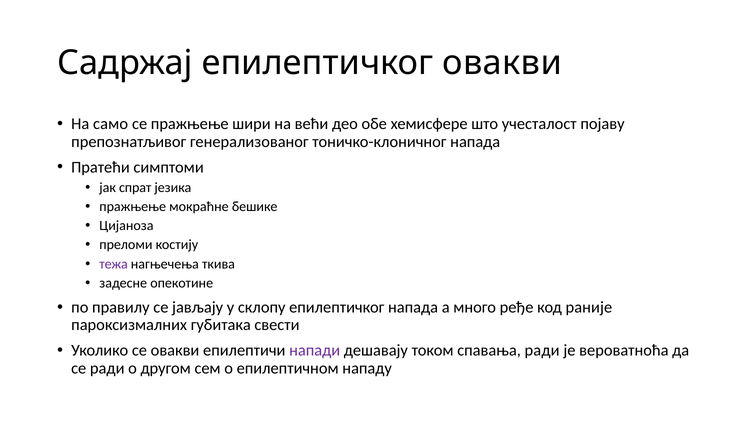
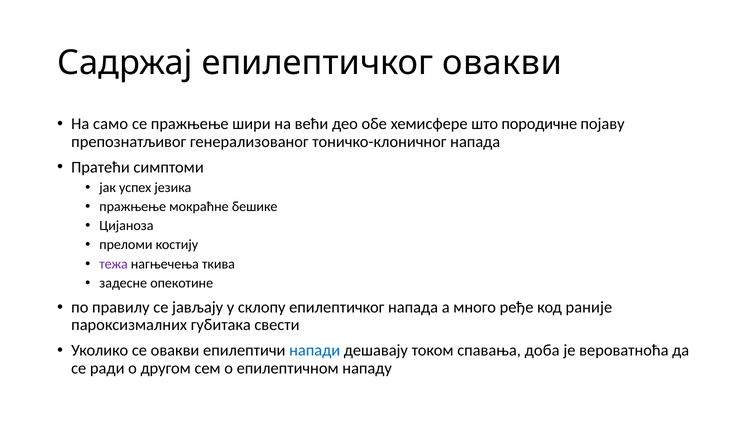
учесталост: учесталост -> породичне
спрат: спрат -> успех
напади colour: purple -> blue
спавања ради: ради -> доба
